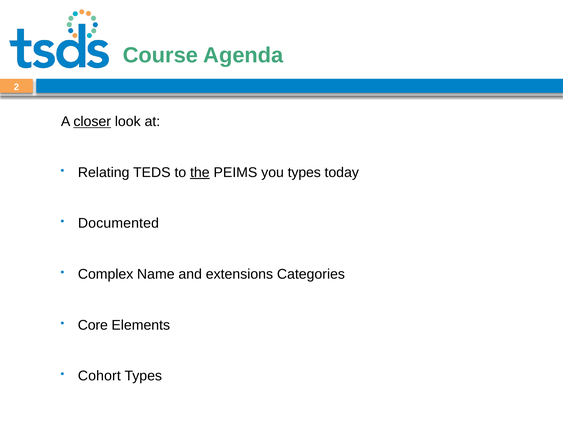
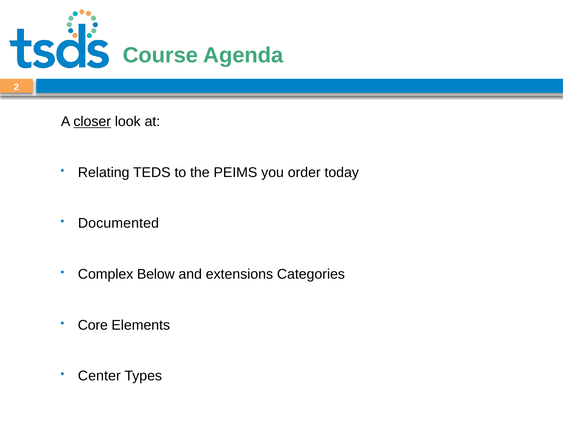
the underline: present -> none
you types: types -> order
Name: Name -> Below
Cohort: Cohort -> Center
